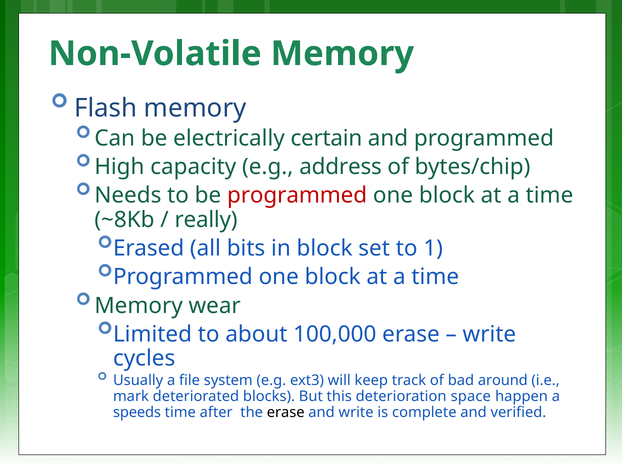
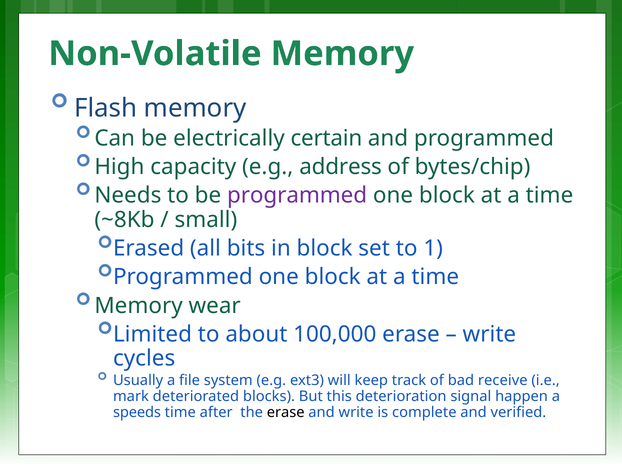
programmed at (297, 195) colour: red -> purple
really: really -> small
around: around -> receive
space: space -> signal
